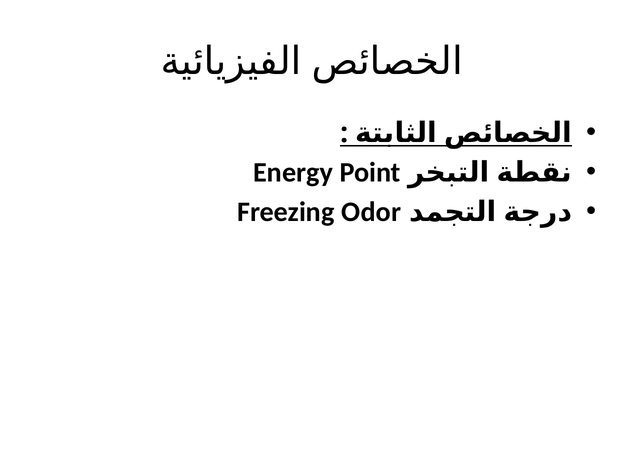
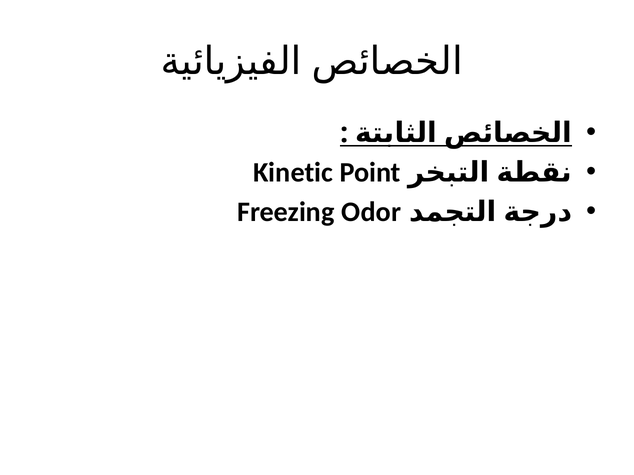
Energy: Energy -> Kinetic
